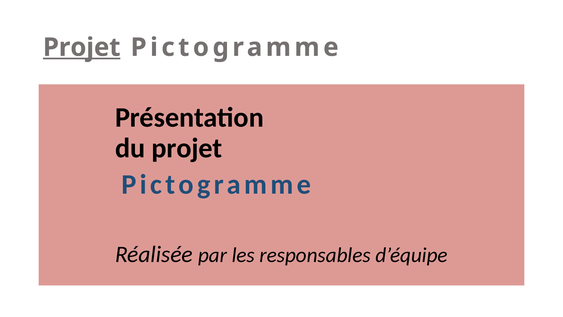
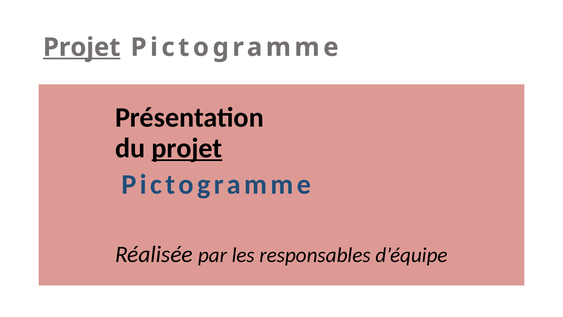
projet at (187, 148) underline: none -> present
